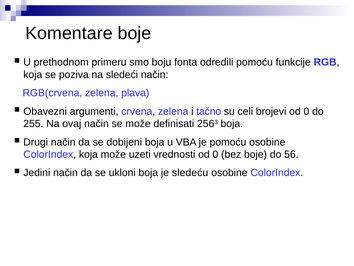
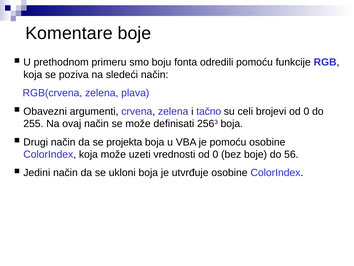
dobijeni: dobijeni -> projekta
sledeću: sledeću -> utvrđuje
